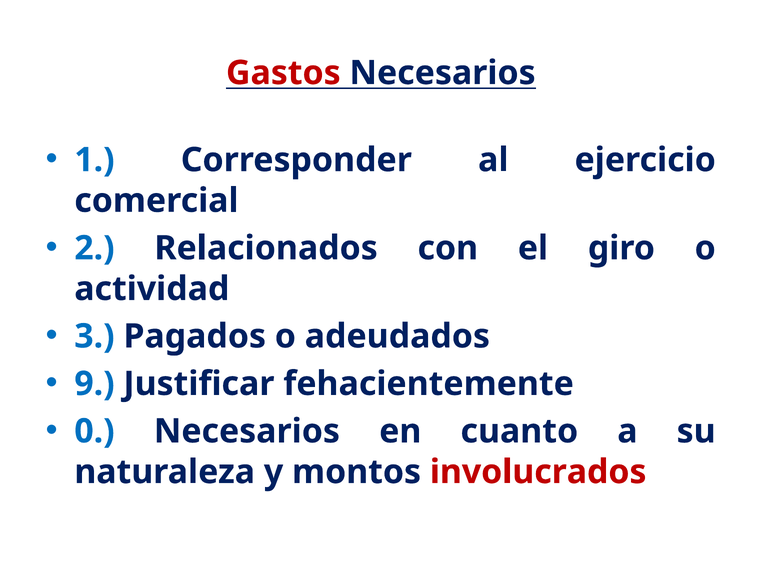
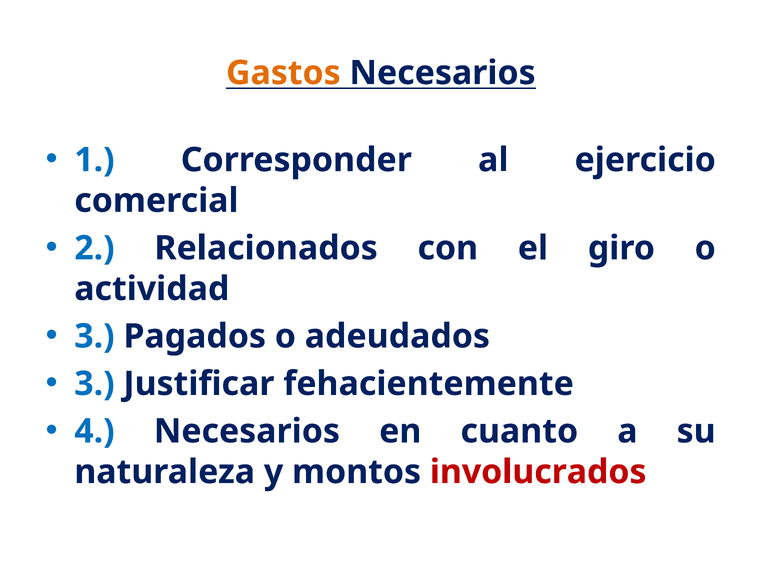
Gastos colour: red -> orange
9 at (94, 383): 9 -> 3
0: 0 -> 4
